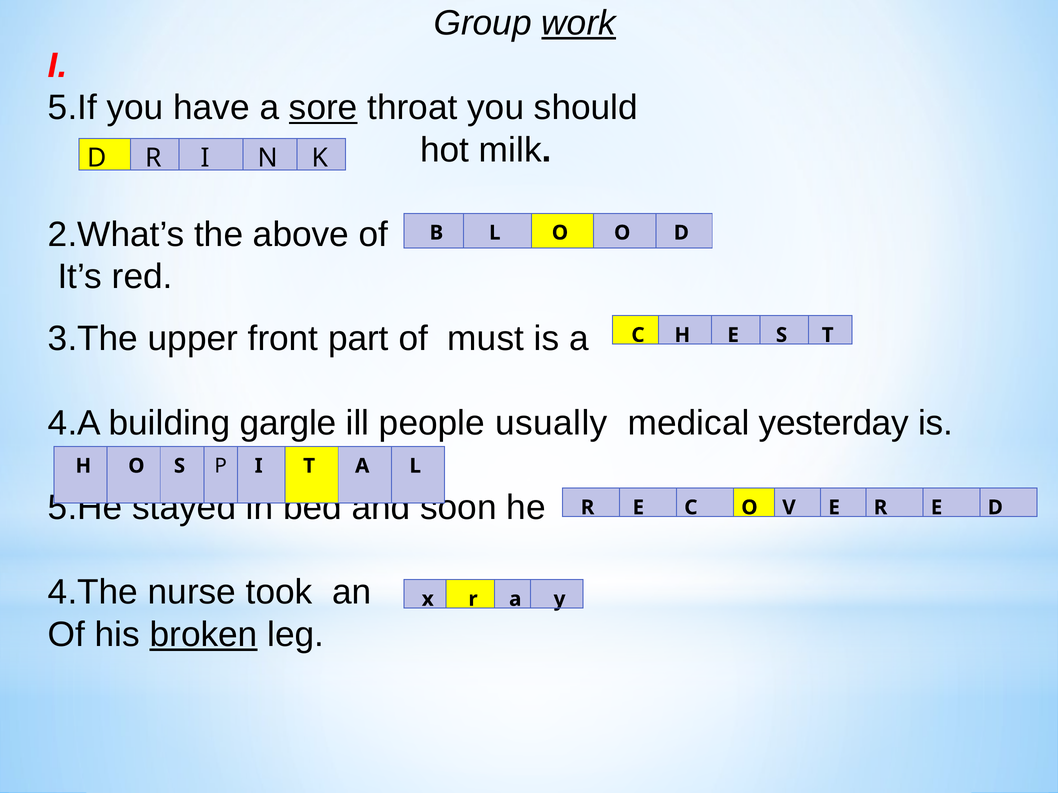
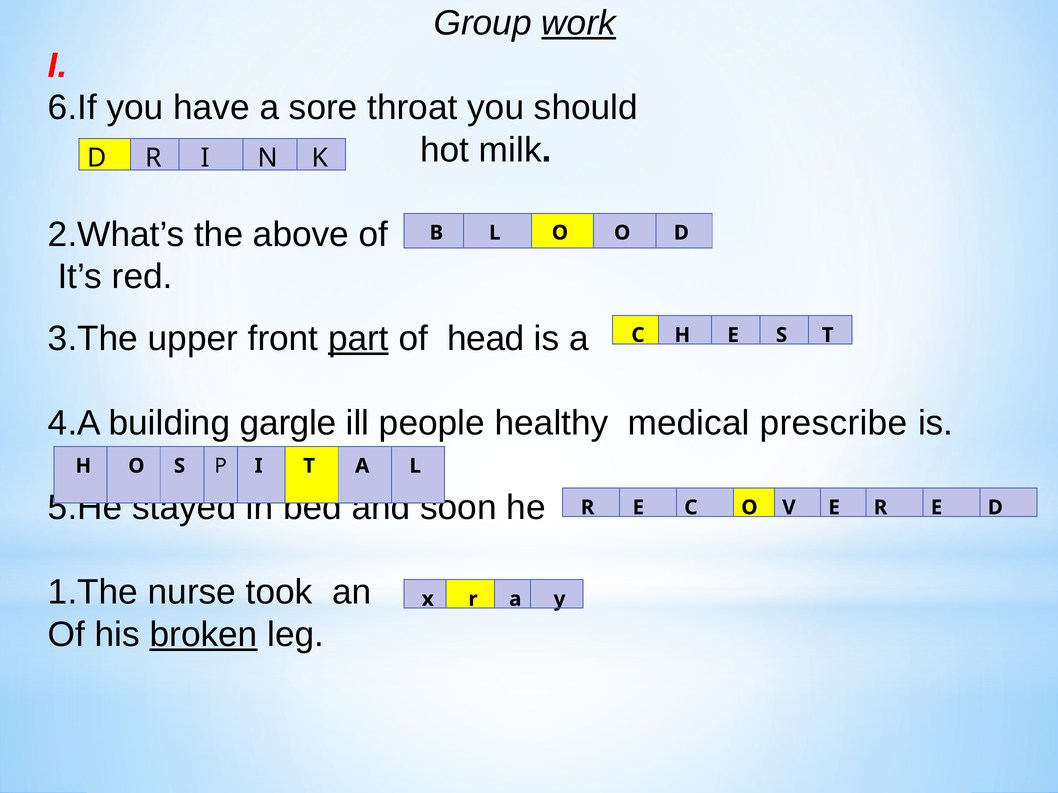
5.If: 5.If -> 6.If
sore underline: present -> none
part underline: none -> present
must: must -> head
usually: usually -> healthy
yesterday: yesterday -> prescribe
4.The: 4.The -> 1.The
